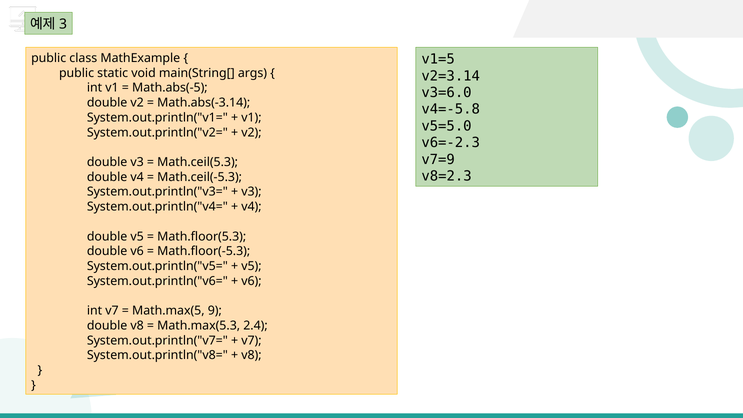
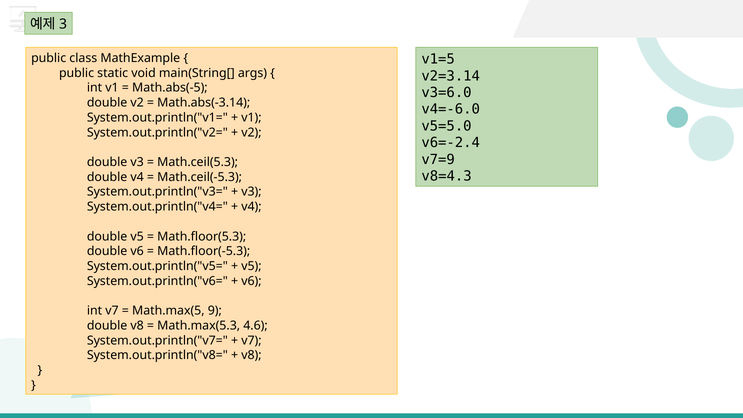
v4=-5.8: v4=-5.8 -> v4=-6.0
v6=-2.3: v6=-2.3 -> v6=-2.4
v8=2.3: v8=2.3 -> v8=4.3
2.4: 2.4 -> 4.6
